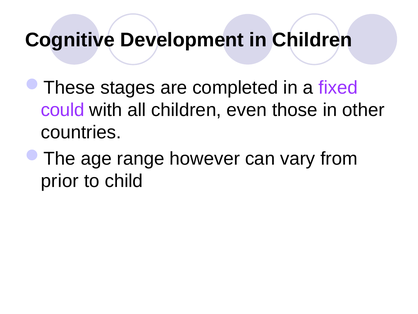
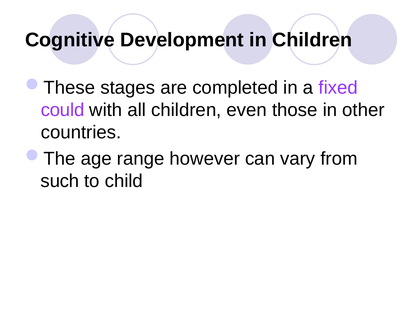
prior: prior -> such
